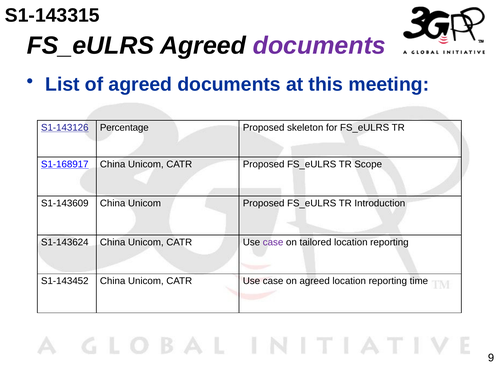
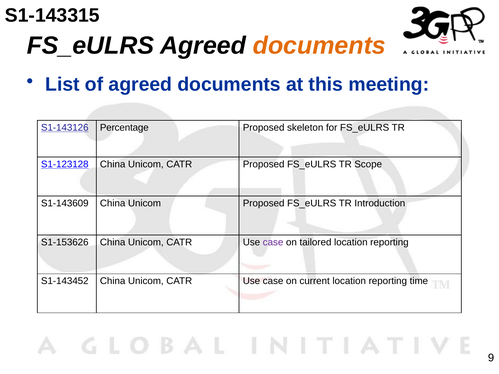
documents at (319, 46) colour: purple -> orange
S1-168917: S1-168917 -> S1-123128
S1-143624: S1-143624 -> S1-153626
on agreed: agreed -> current
